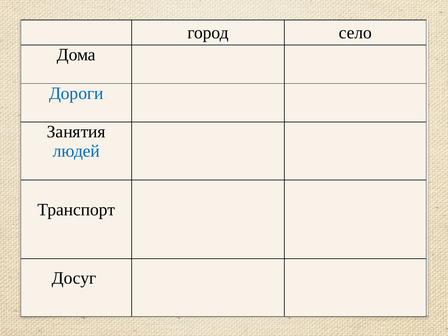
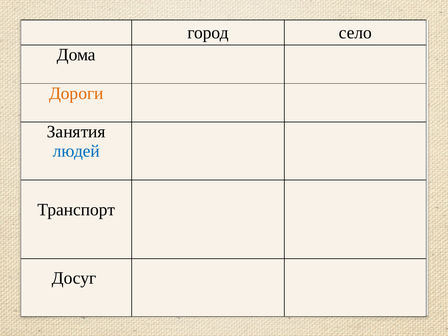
Дороги colour: blue -> orange
